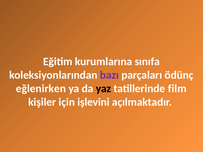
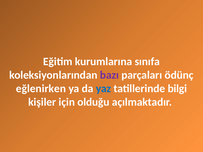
yaz colour: black -> blue
film: film -> bilgi
işlevini: işlevini -> olduğu
